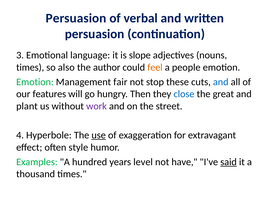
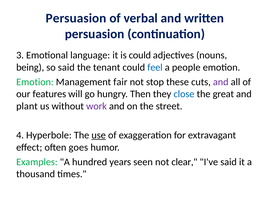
is slope: slope -> could
times at (30, 68): times -> being
so also: also -> said
author: author -> tenant
feel colour: orange -> blue
and at (221, 82) colour: blue -> purple
style: style -> goes
level: level -> seen
have: have -> clear
said at (229, 162) underline: present -> none
